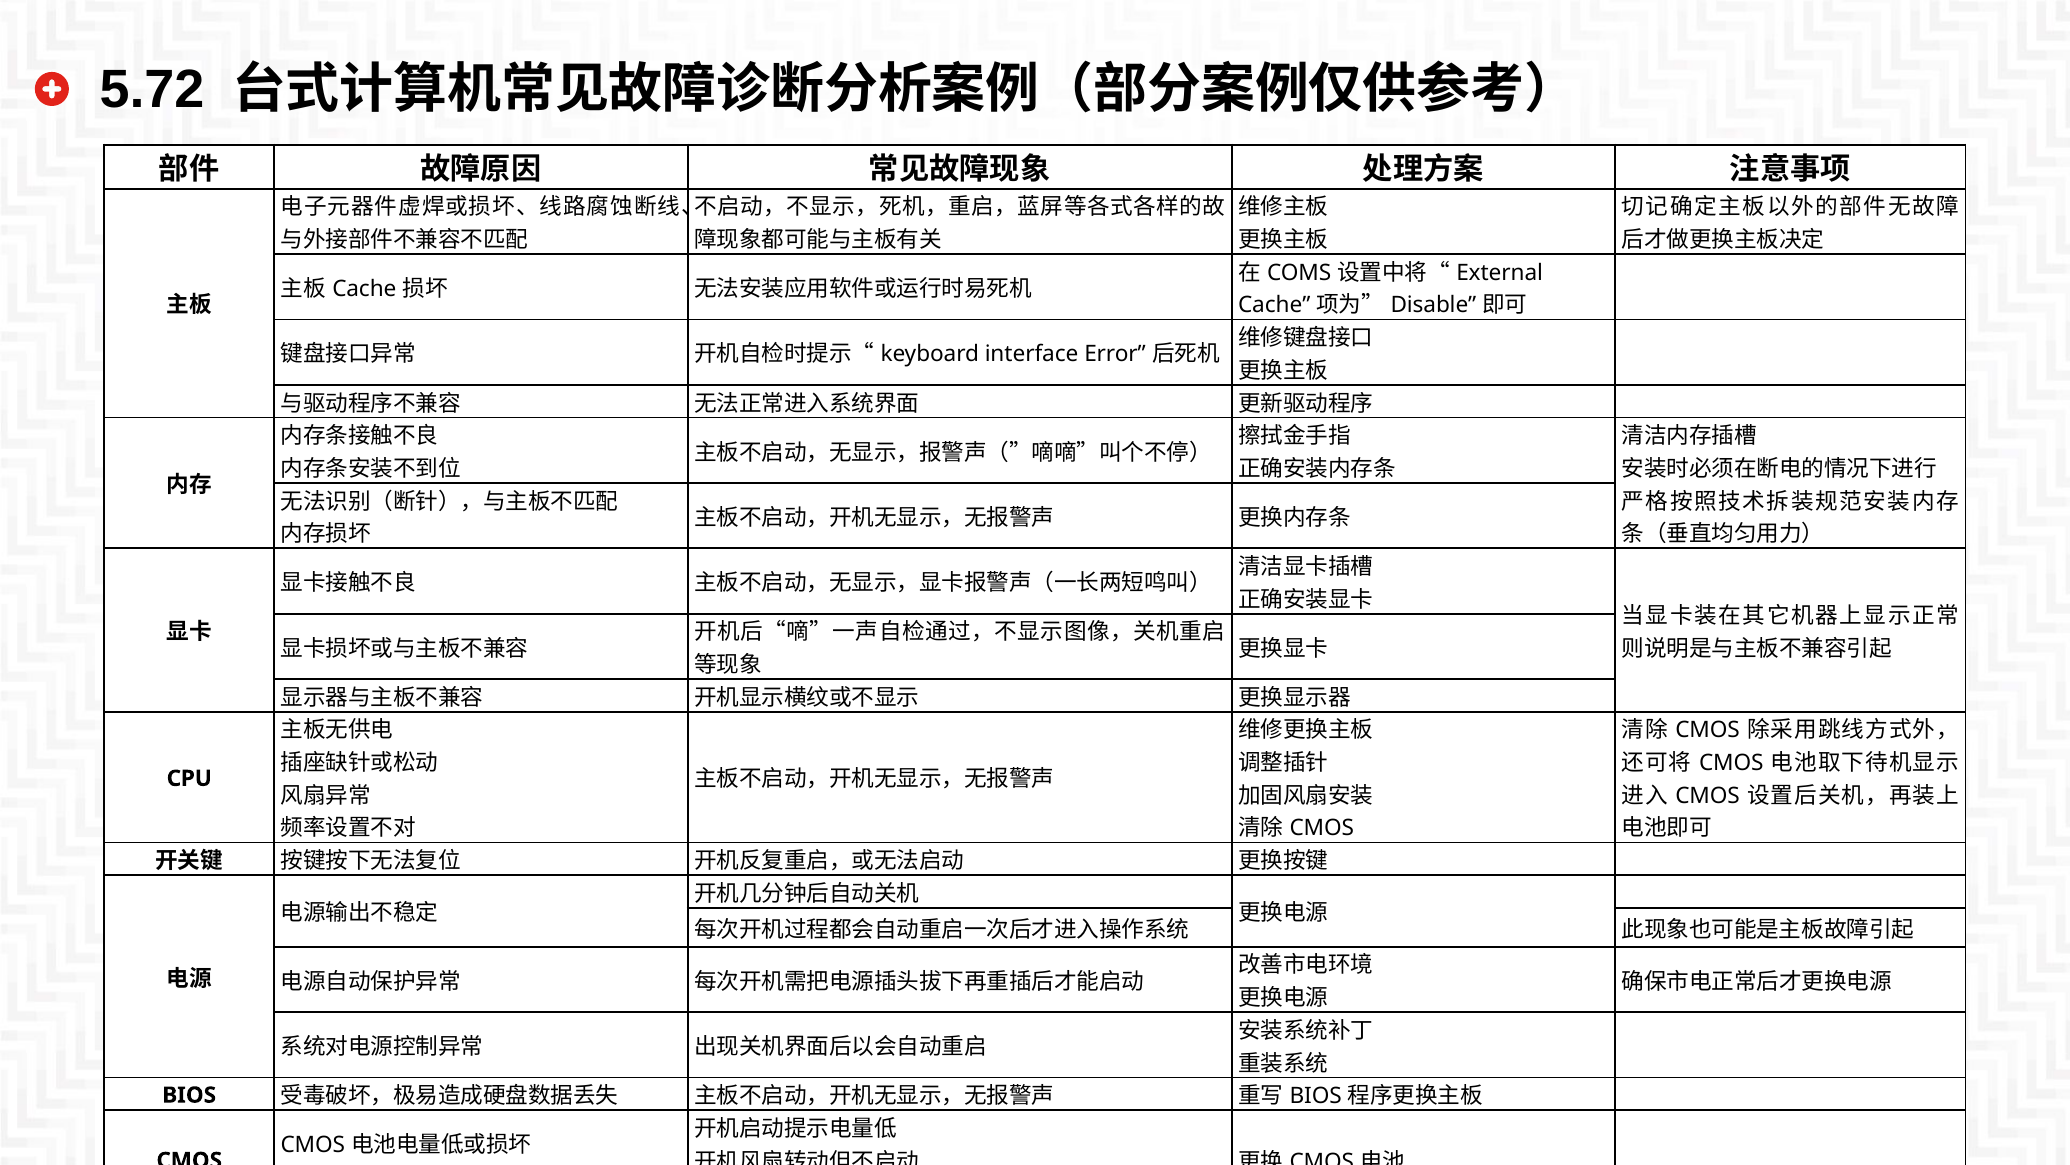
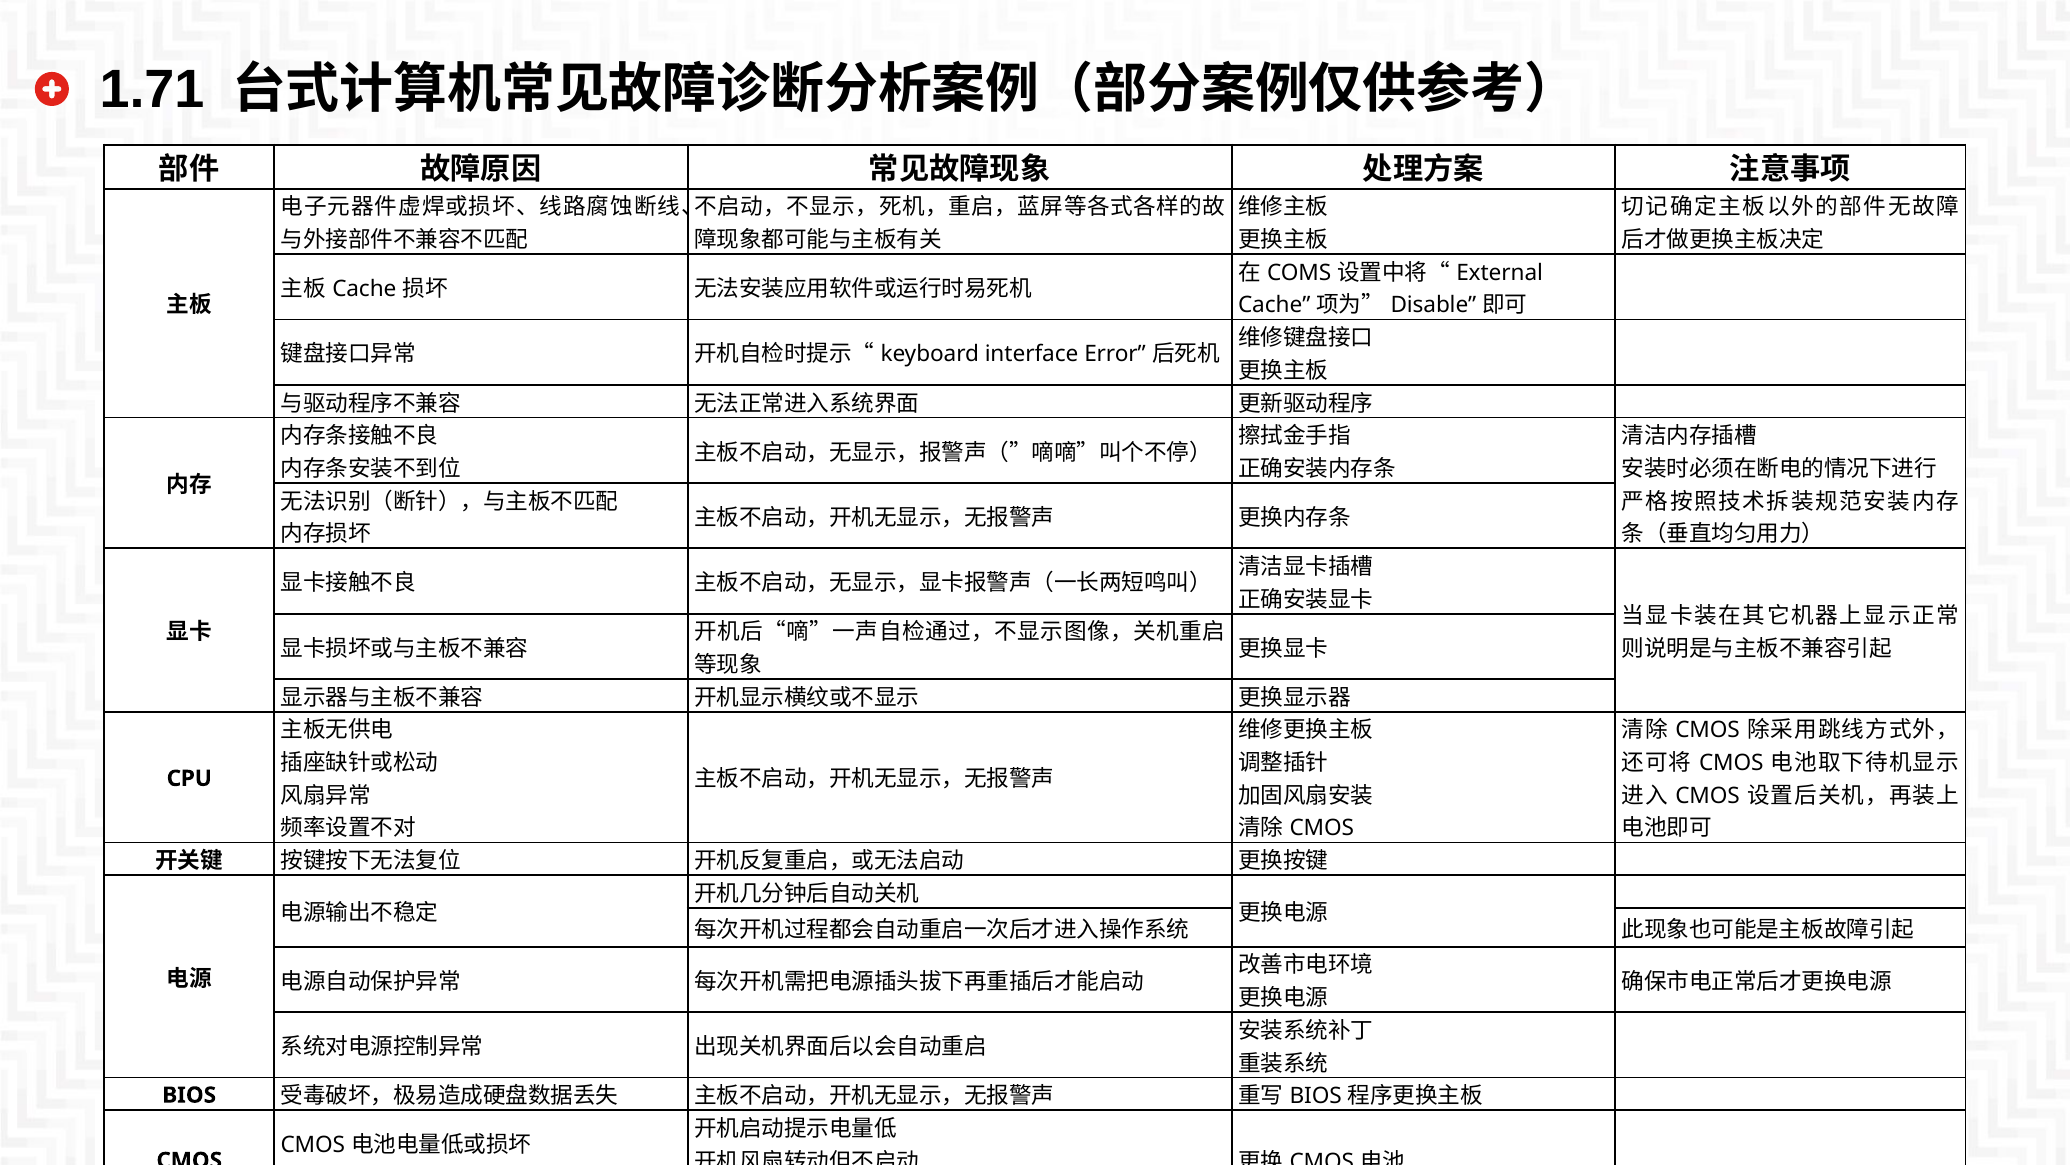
5.72: 5.72 -> 1.71
